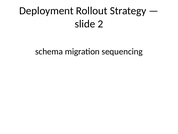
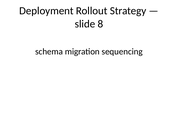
2: 2 -> 8
